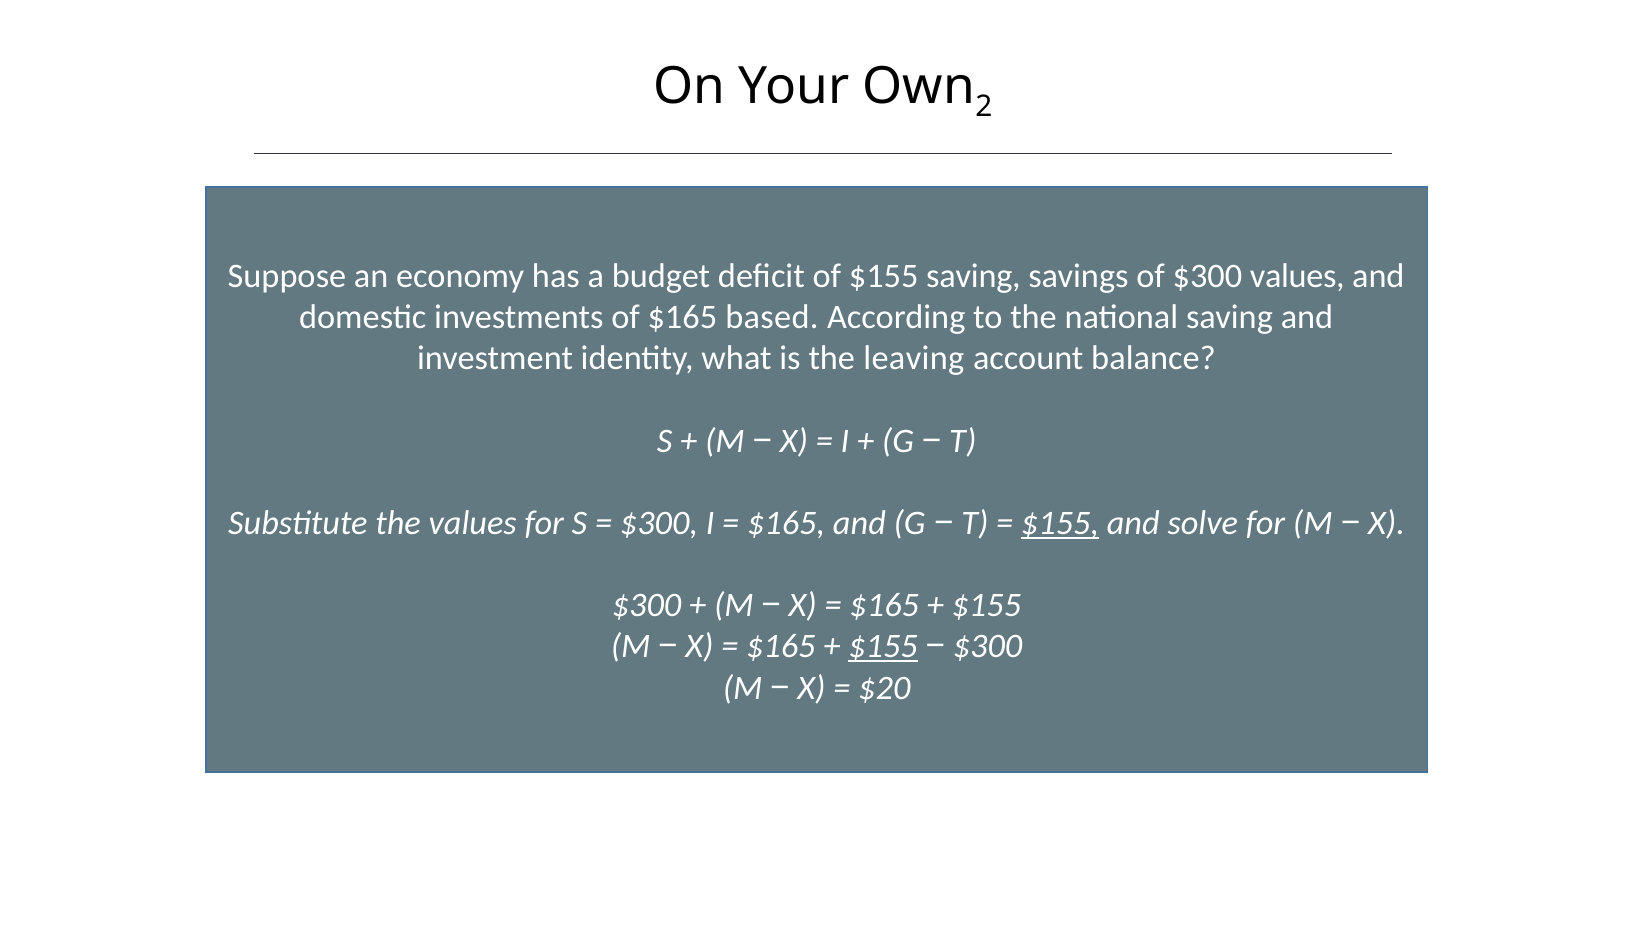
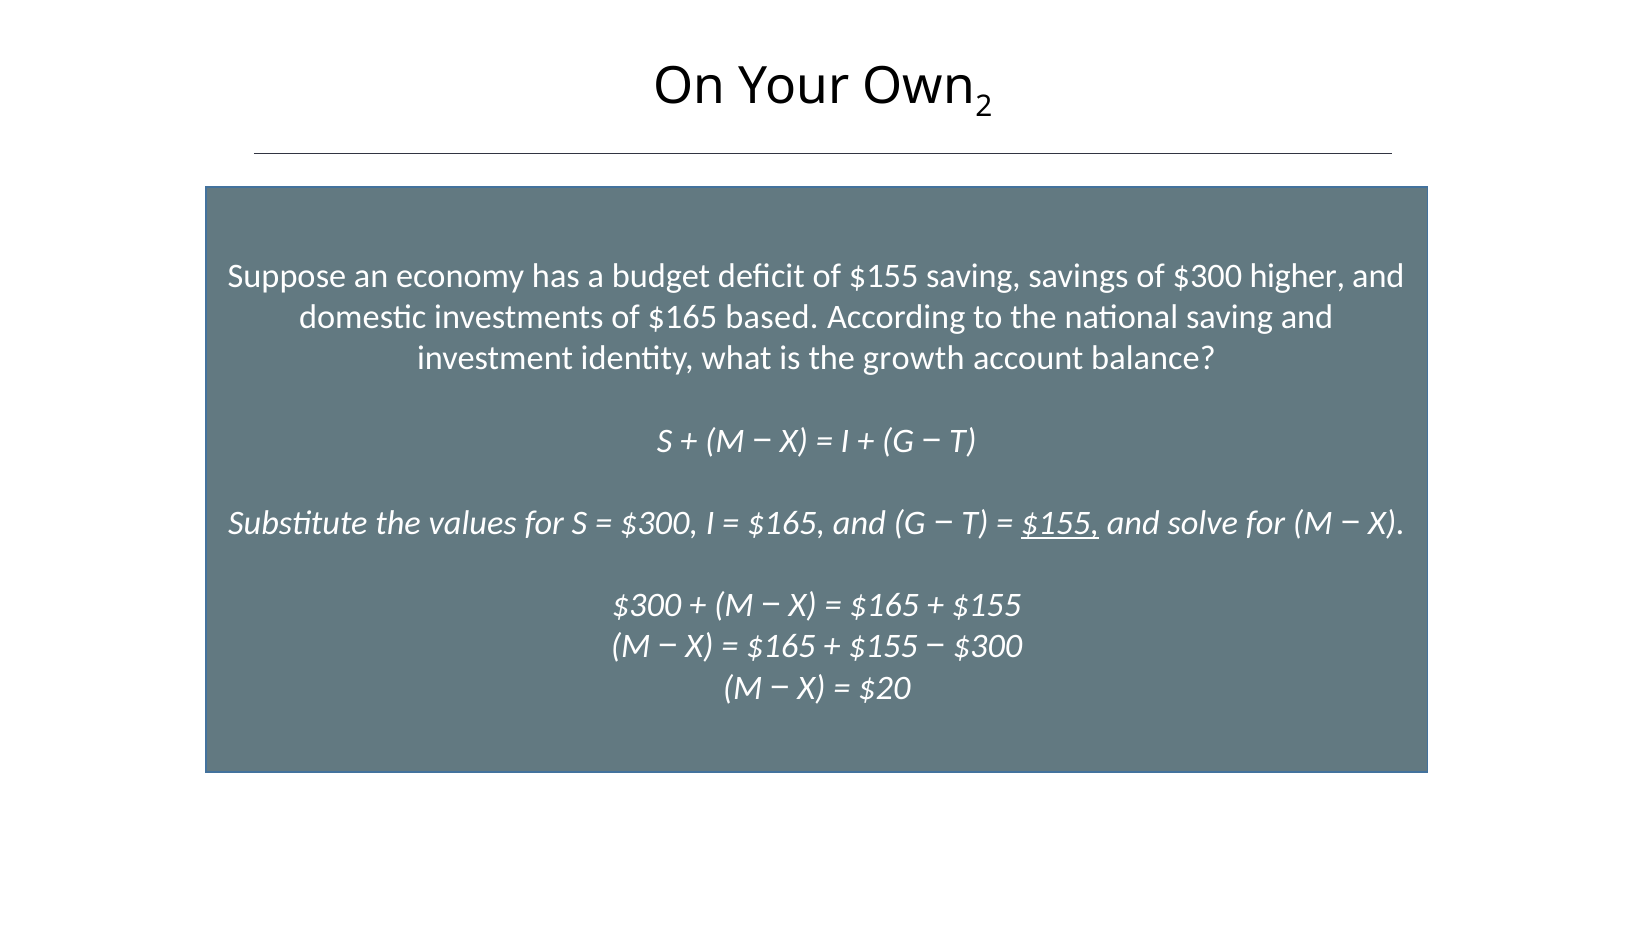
$300 values: values -> higher
leaving: leaving -> growth
$155 at (883, 647) underline: present -> none
